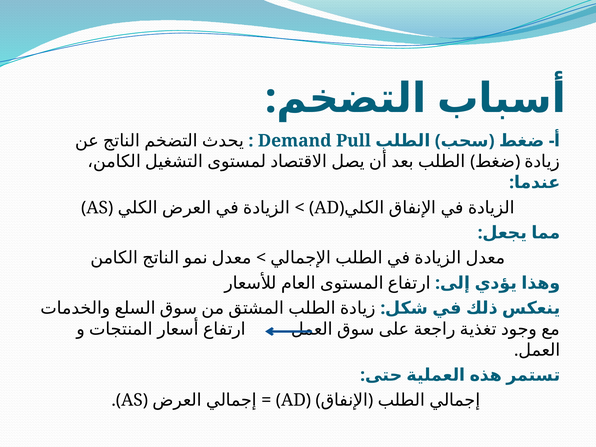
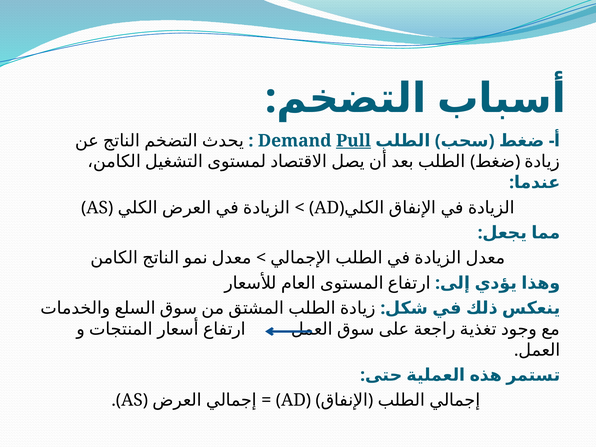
Pull underline: none -> present
